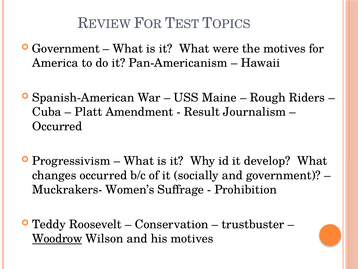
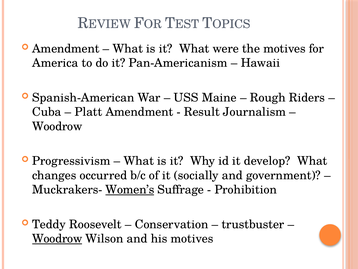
Government at (66, 49): Government -> Amendment
Occurred at (57, 126): Occurred -> Woodrow
Women’s underline: none -> present
